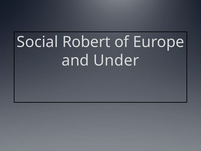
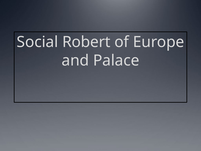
Under: Under -> Palace
